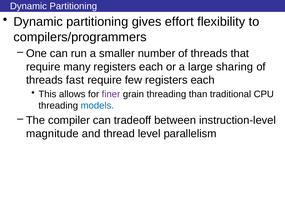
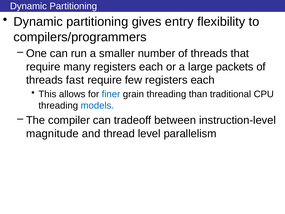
effort: effort -> entry
sharing: sharing -> packets
finer colour: purple -> blue
